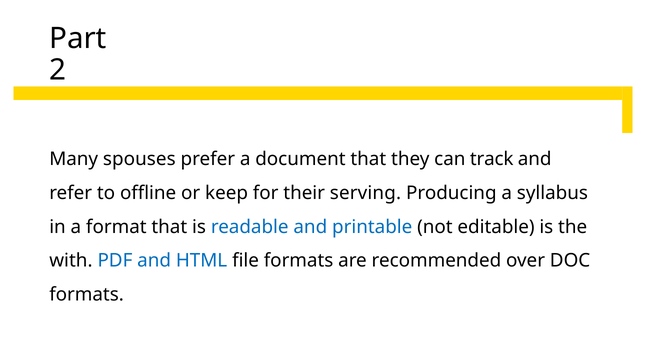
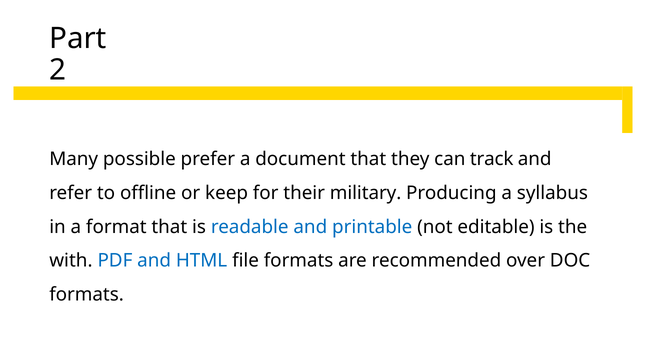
spouses: spouses -> possible
serving: serving -> military
